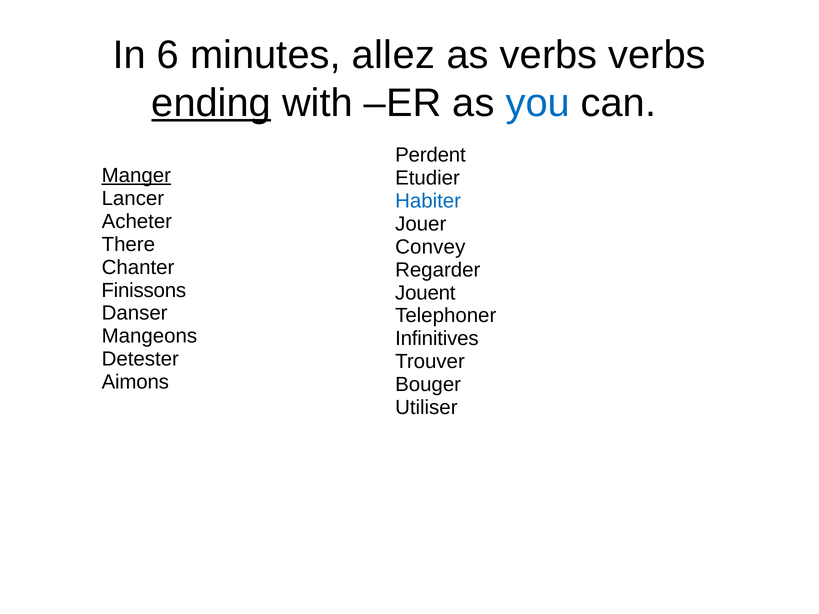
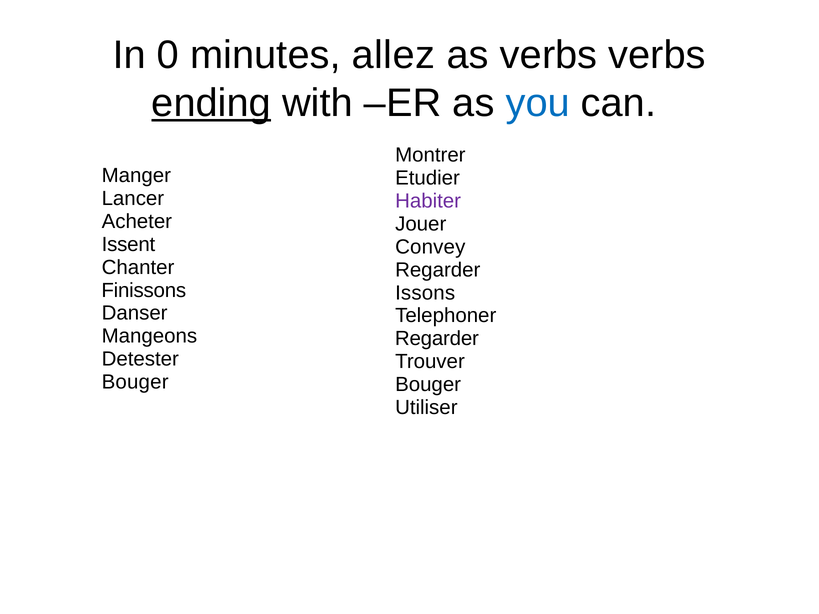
6: 6 -> 0
Perdent: Perdent -> Montrer
Manger underline: present -> none
Habiter colour: blue -> purple
There: There -> Issent
Jouent: Jouent -> Issons
Infinitives at (437, 339): Infinitives -> Regarder
Aimons at (135, 382): Aimons -> Bouger
